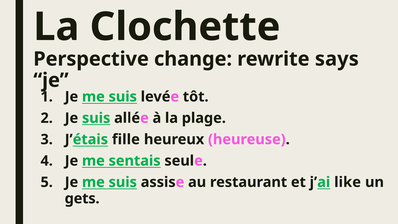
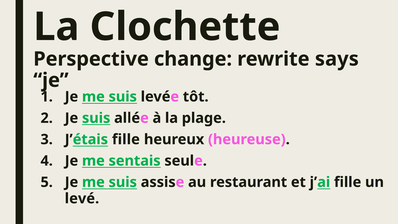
j’ai like: like -> fille
gets: gets -> levé
